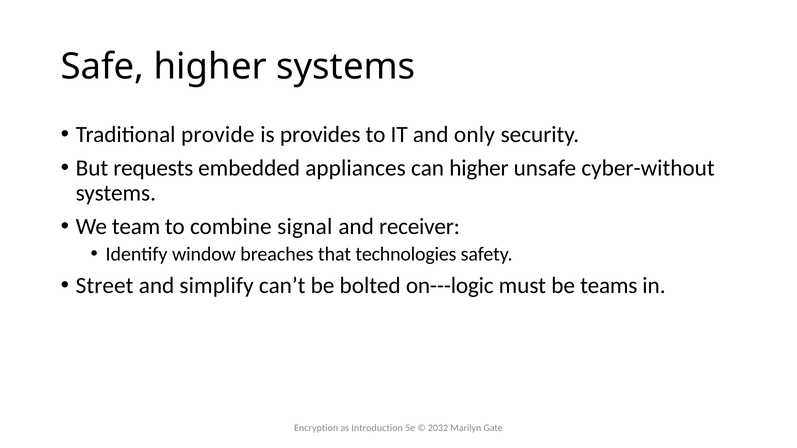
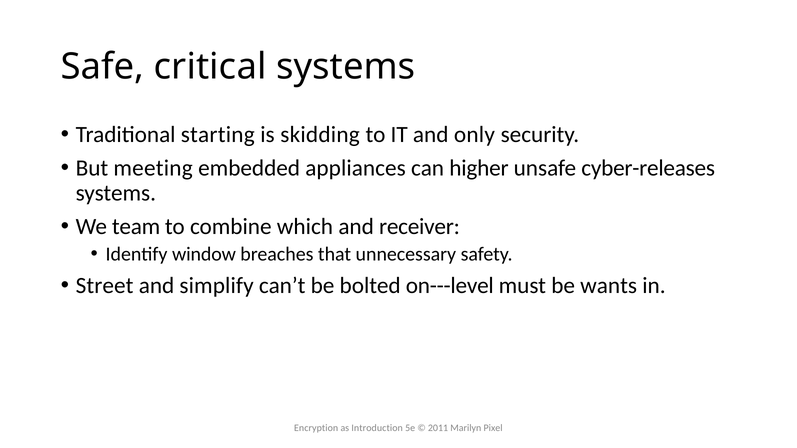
Safe higher: higher -> critical
provide: provide -> starting
provides: provides -> skidding
requests: requests -> meeting
cyber-without: cyber-without -> cyber-releases
signal: signal -> which
technologies: technologies -> unnecessary
on---logic: on---logic -> on---level
teams: teams -> wants
2032: 2032 -> 2011
Gate: Gate -> Pixel
